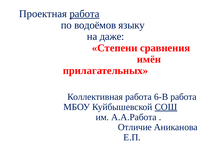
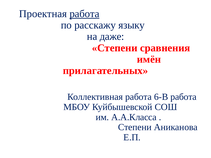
водоёмов: водоёмов -> расскажу
СОШ underline: present -> none
А.А.Работа: А.А.Работа -> А.А.Класса
Отличие at (135, 127): Отличие -> Степени
